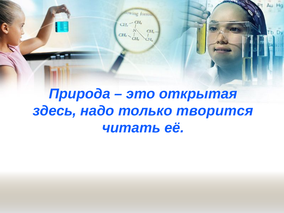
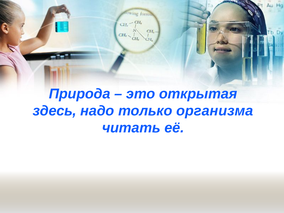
творится: творится -> организма
